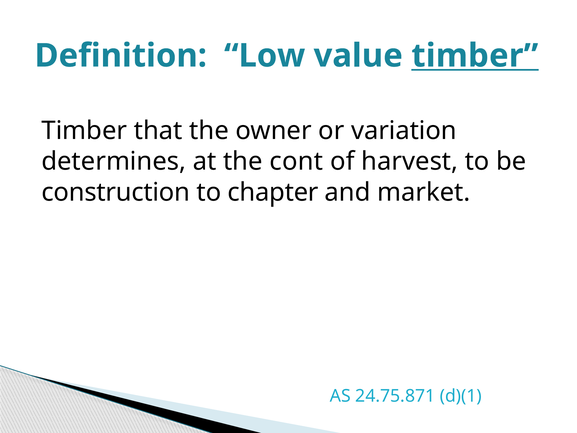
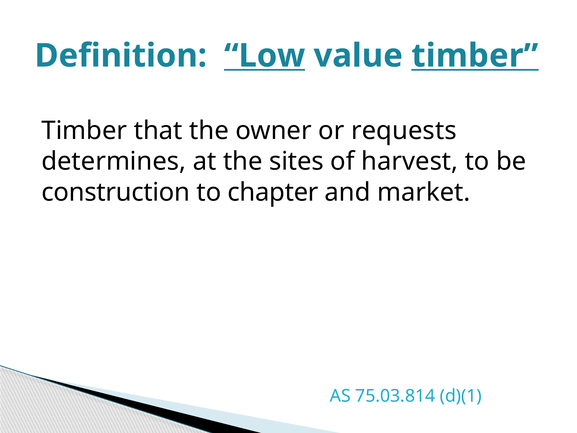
Low underline: none -> present
variation: variation -> requests
cont: cont -> sites
24.75.871: 24.75.871 -> 75.03.814
